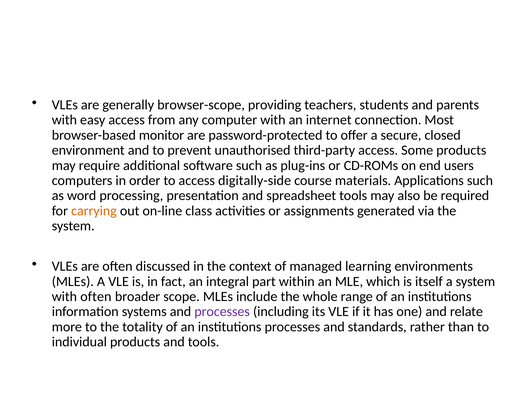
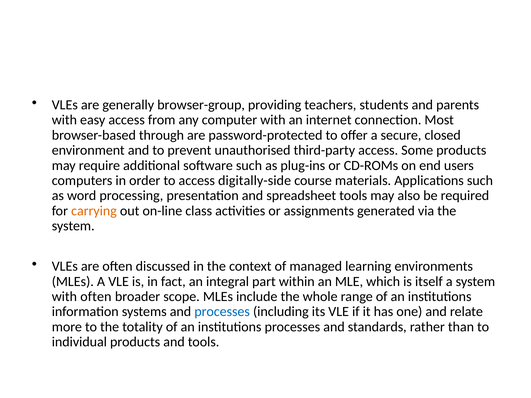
browser-scope: browser-scope -> browser-group
monitor: monitor -> through
processes at (222, 312) colour: purple -> blue
